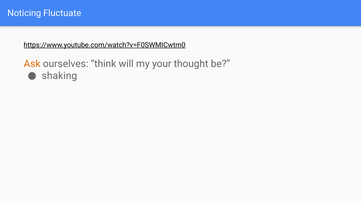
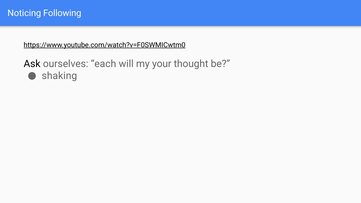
Fluctuate: Fluctuate -> Following
Ask colour: orange -> black
think: think -> each
